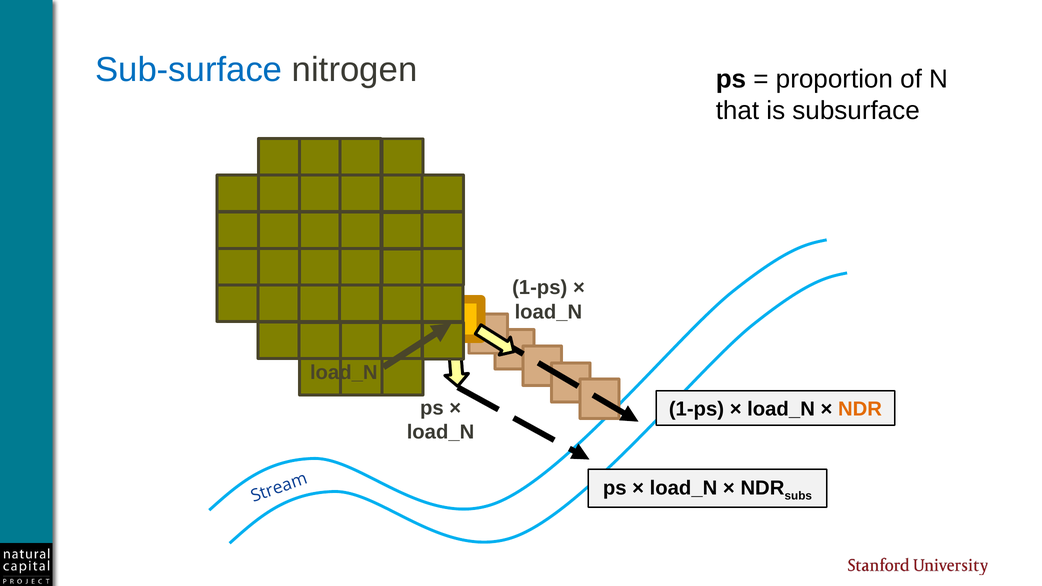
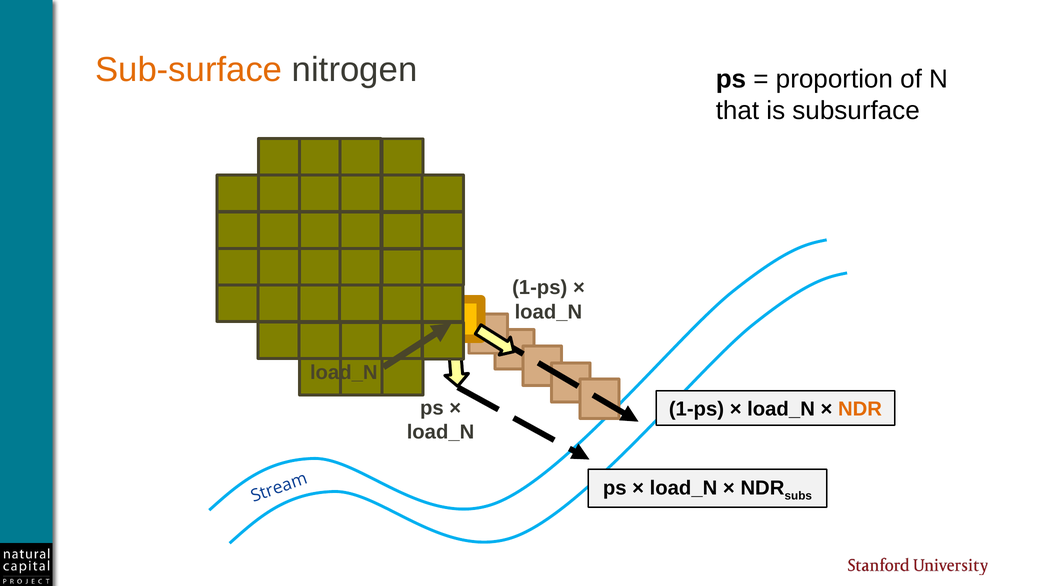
Sub-surface colour: blue -> orange
